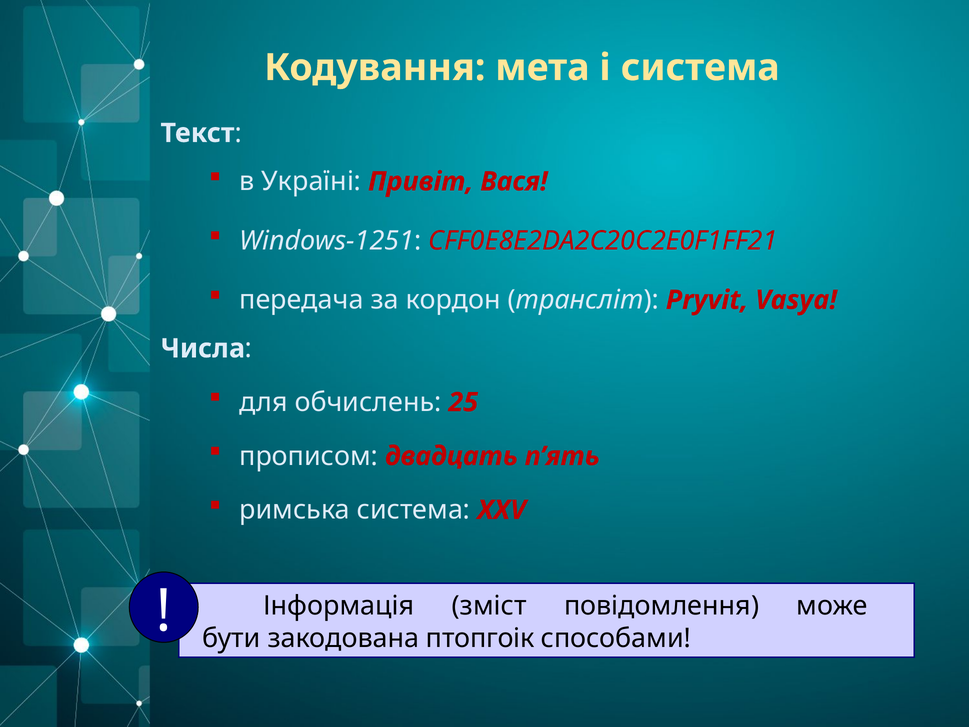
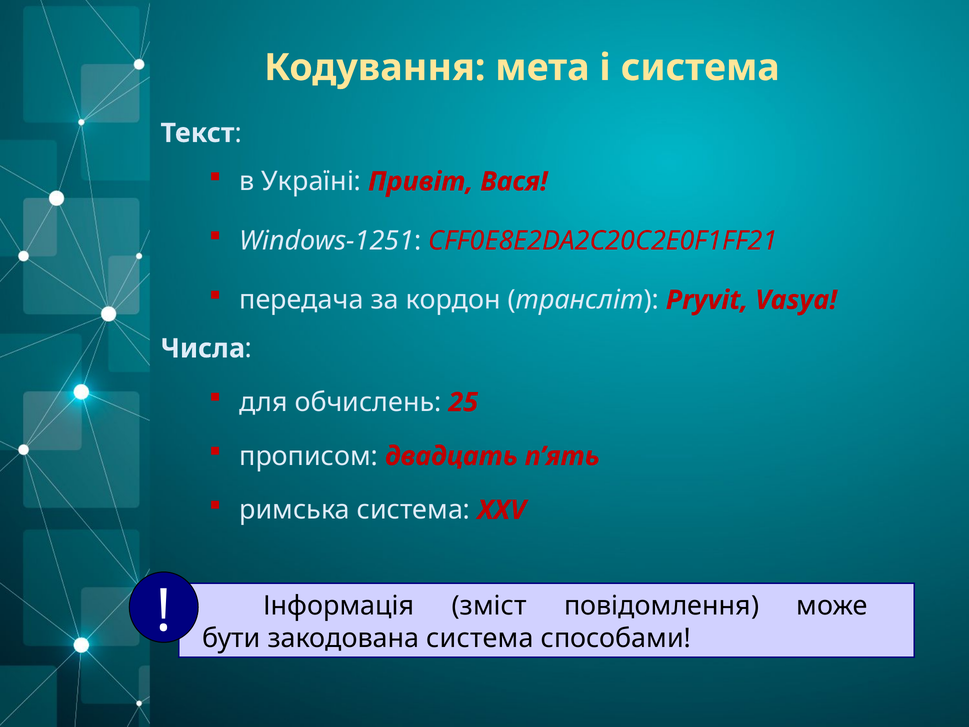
закодована птопгоік: птопгоік -> система
